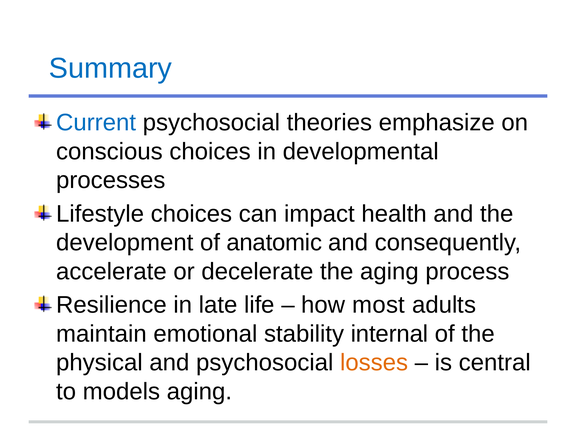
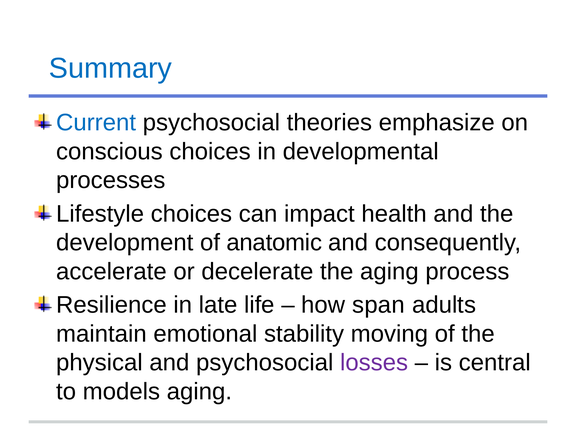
most: most -> span
internal: internal -> moving
losses colour: orange -> purple
